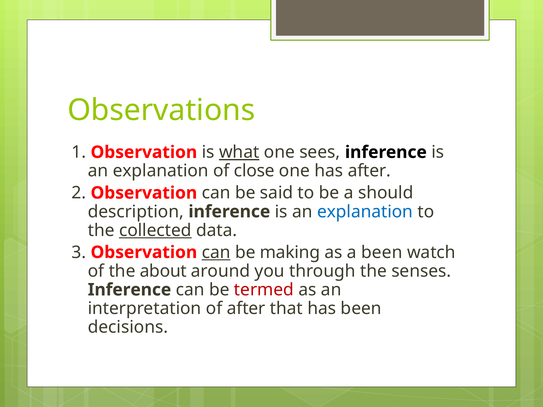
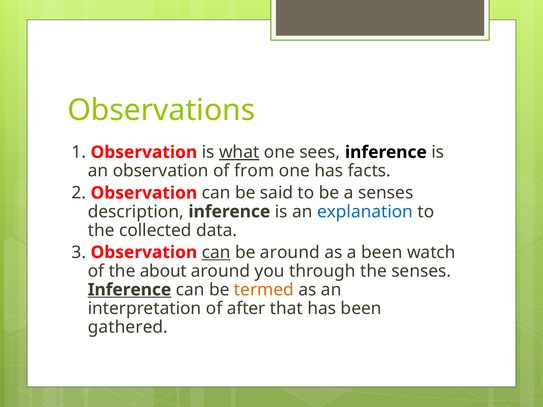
explanation at (161, 171): explanation -> observation
close: close -> from
has after: after -> facts
a should: should -> senses
collected underline: present -> none
be making: making -> around
Inference at (129, 290) underline: none -> present
termed colour: red -> orange
decisions: decisions -> gathered
